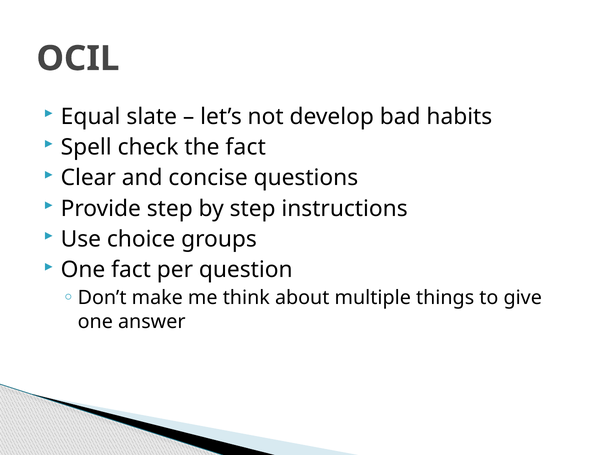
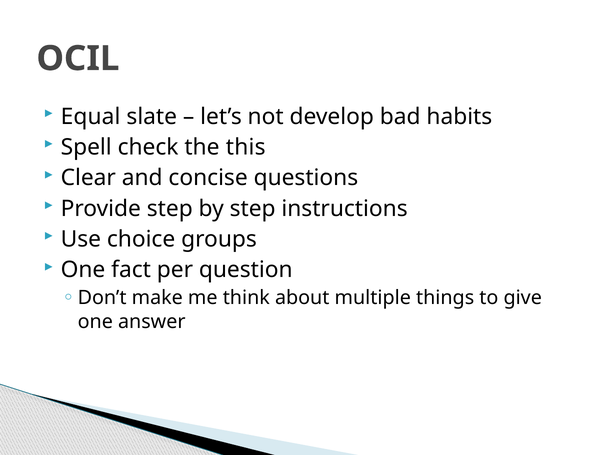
the fact: fact -> this
